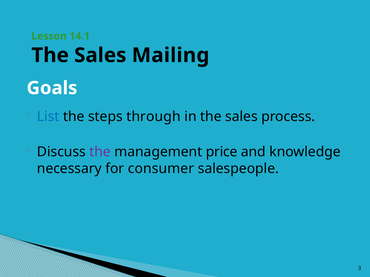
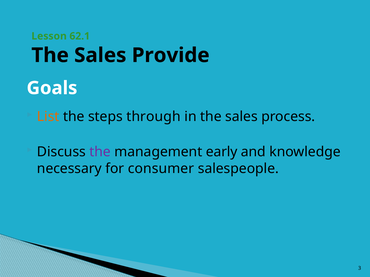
14.1: 14.1 -> 62.1
Mailing: Mailing -> Provide
List colour: blue -> orange
price: price -> early
